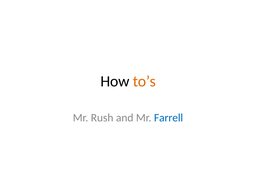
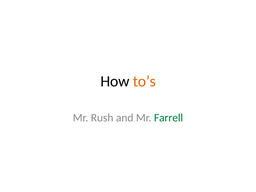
Farrell colour: blue -> green
